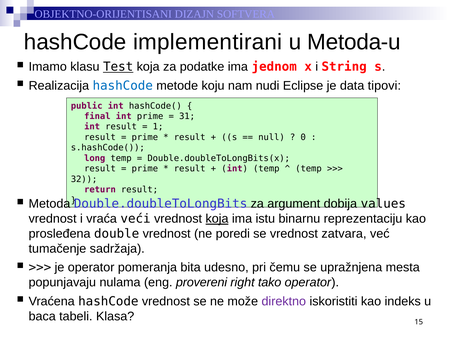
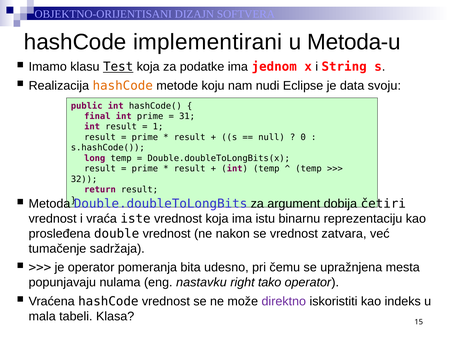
hashCode at (123, 86) colour: blue -> orange
tipovi: tipovi -> svoju
values: values -> četiri
veći: veći -> iste
koja at (217, 219) underline: present -> none
poredi: poredi -> nakon
provereni: provereni -> nastavku
baca: baca -> mala
